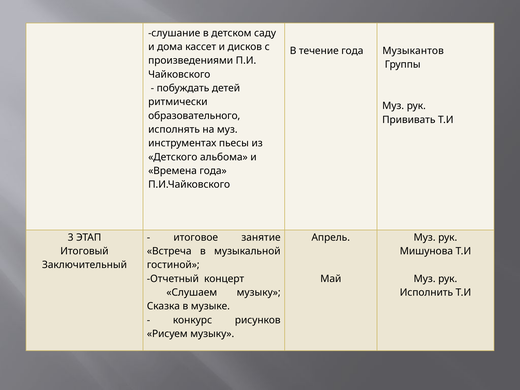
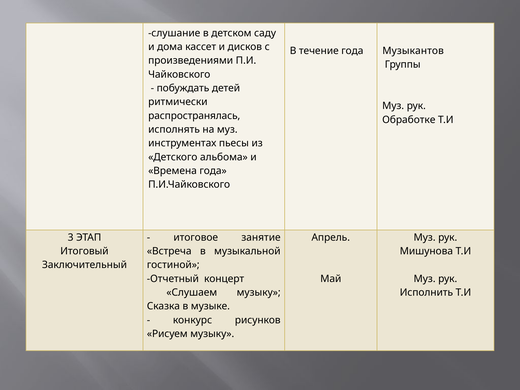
образовательного: образовательного -> распространялась
Прививать: Прививать -> Обработке
